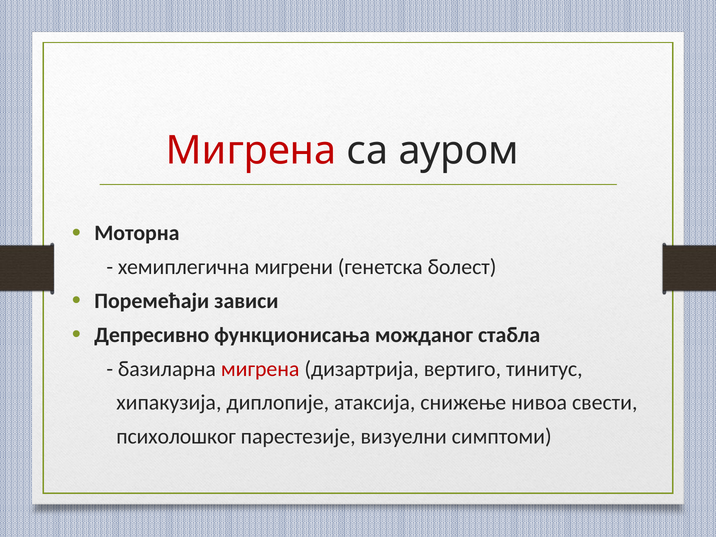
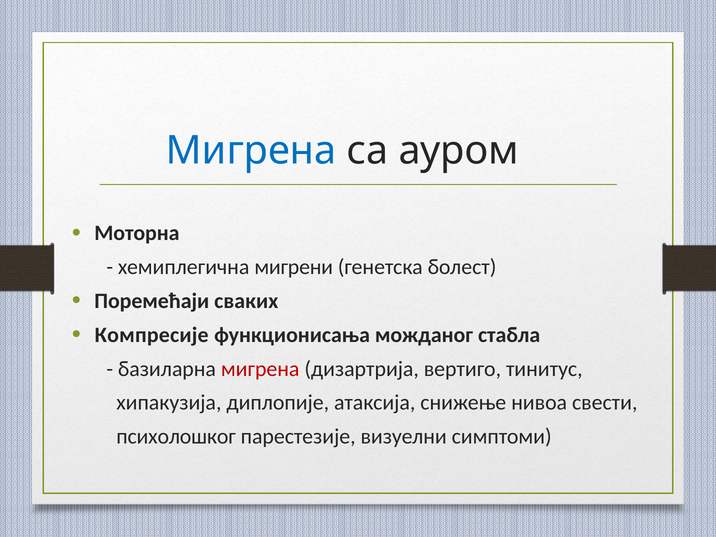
Мигрена at (251, 151) colour: red -> blue
зaвиси: зaвиси -> сваких
Депресивно: Депресивно -> Компресије
